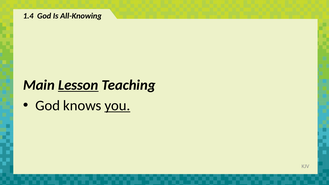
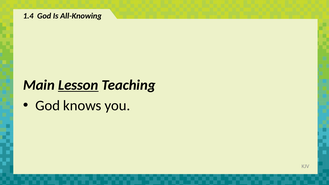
you underline: present -> none
